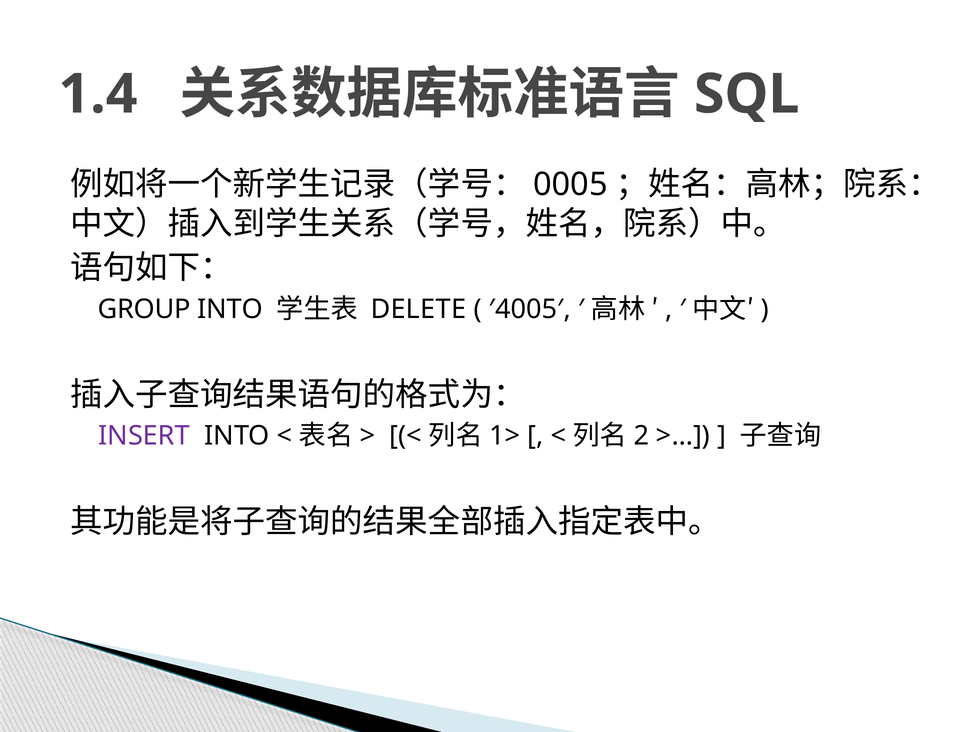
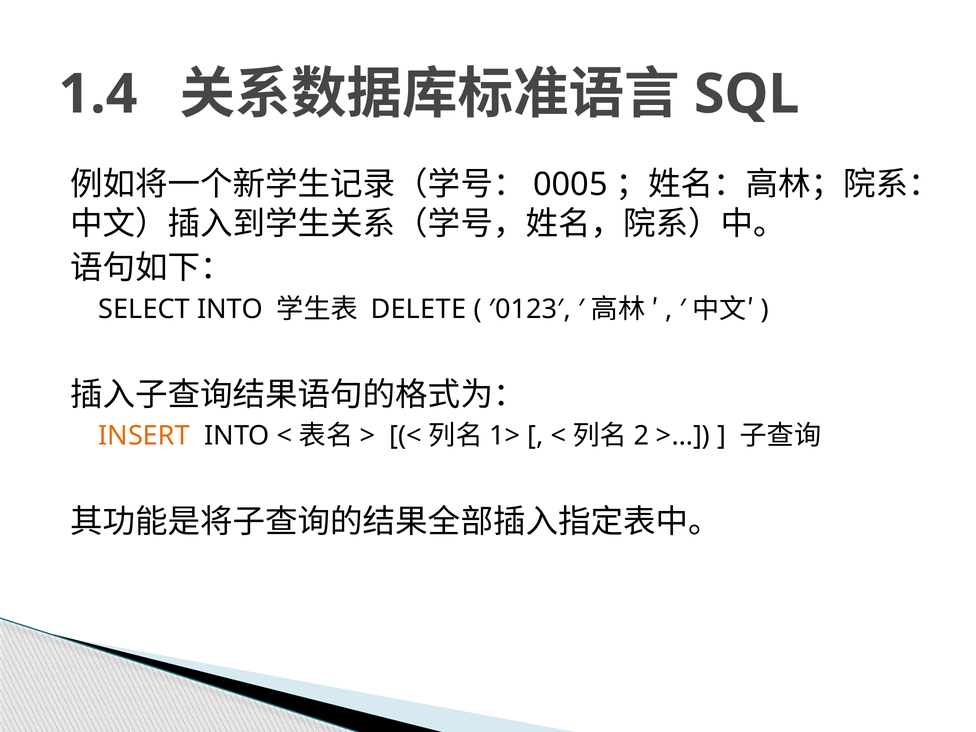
GROUP: GROUP -> SELECT
′4005′: ′4005′ -> ′0123′
INSERT colour: purple -> orange
